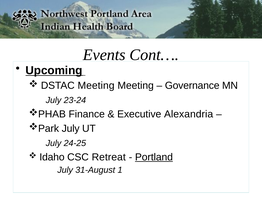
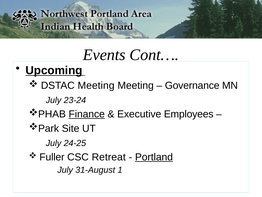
Finance underline: none -> present
Alexandria: Alexandria -> Employees
July at (71, 128): July -> Site
Idaho: Idaho -> Fuller
